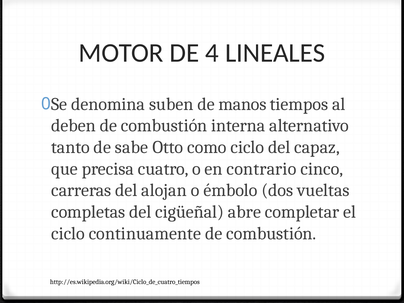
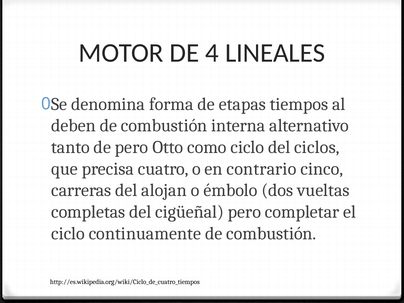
suben: suben -> forma
manos: manos -> etapas
de sabe: sabe -> pero
capaz: capaz -> ciclos
cigüeñal abre: abre -> pero
